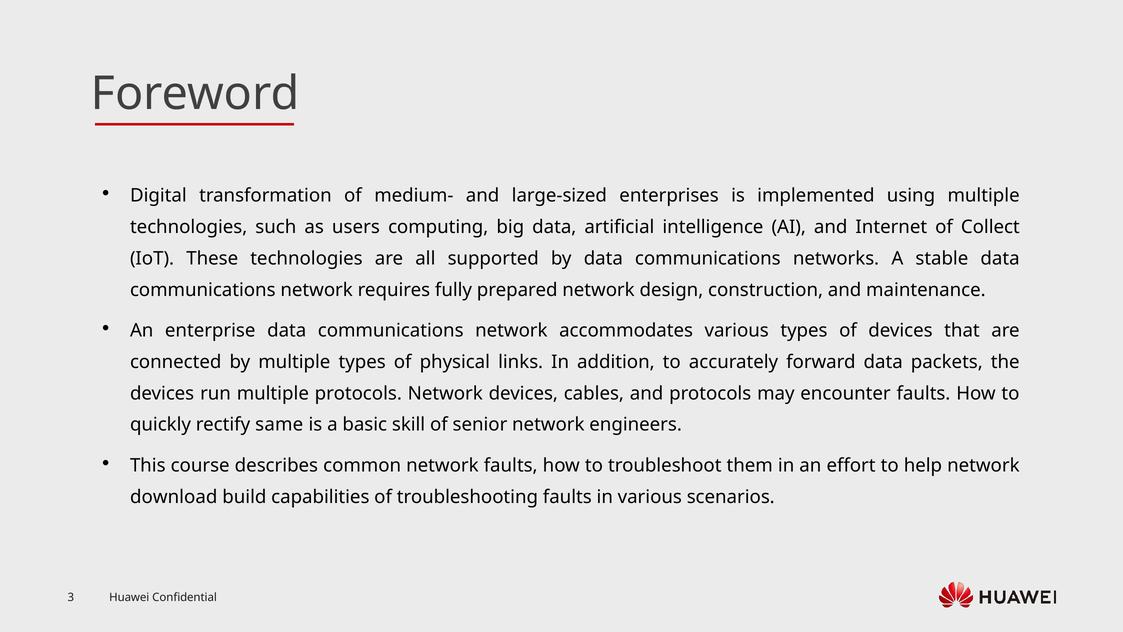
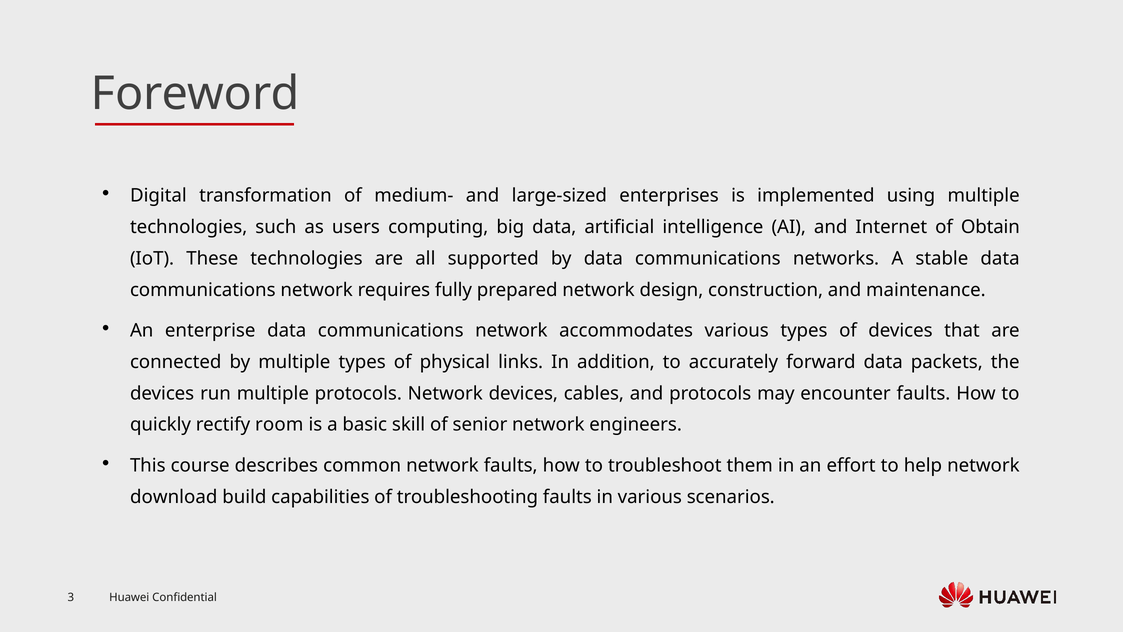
Collect: Collect -> Obtain
same: same -> room
